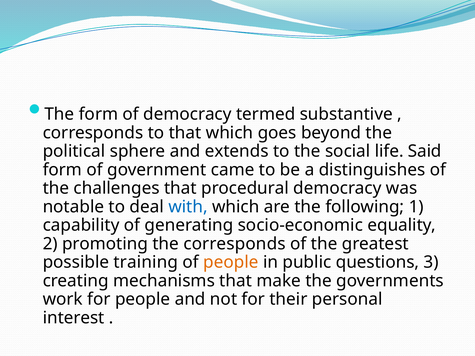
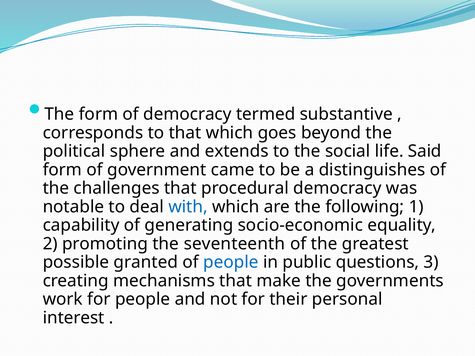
the corresponds: corresponds -> seventeenth
training: training -> granted
people at (231, 262) colour: orange -> blue
